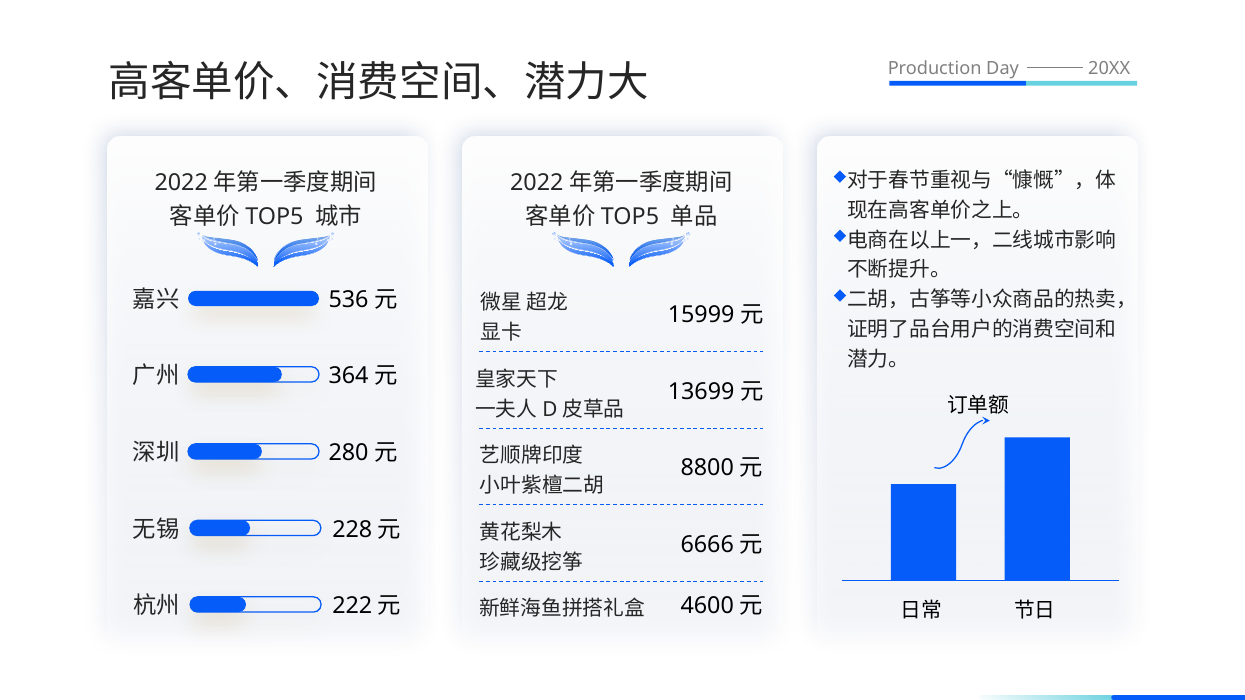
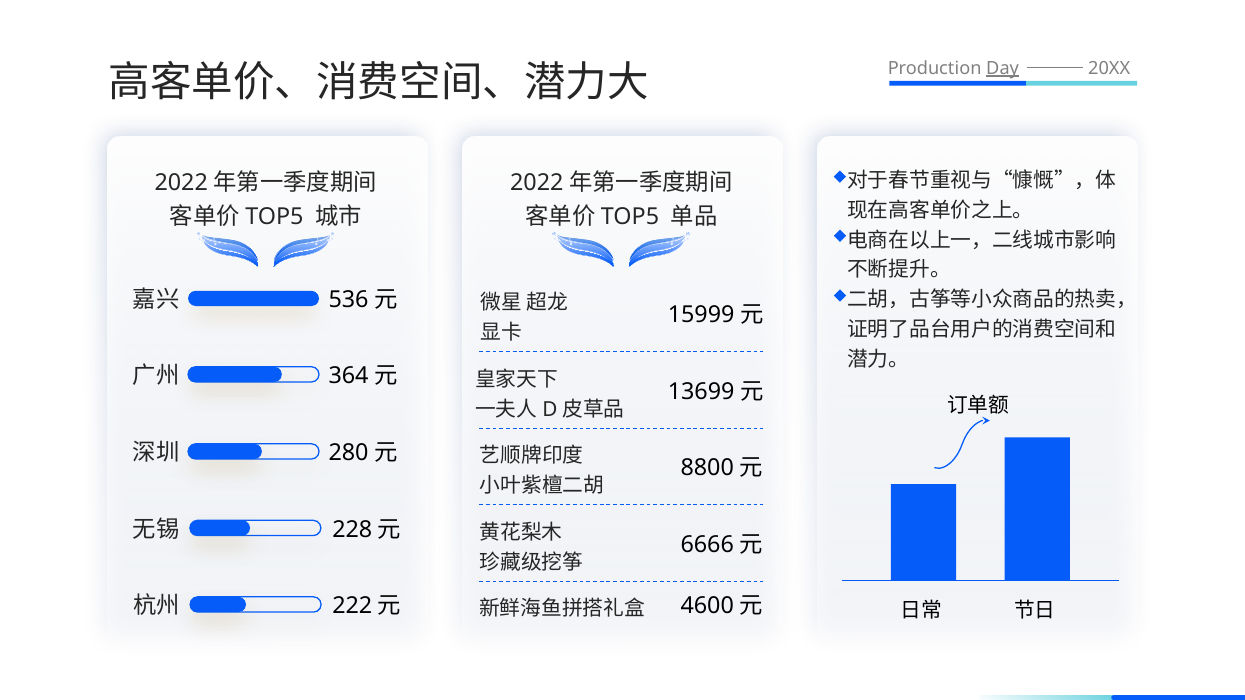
Day underline: none -> present
